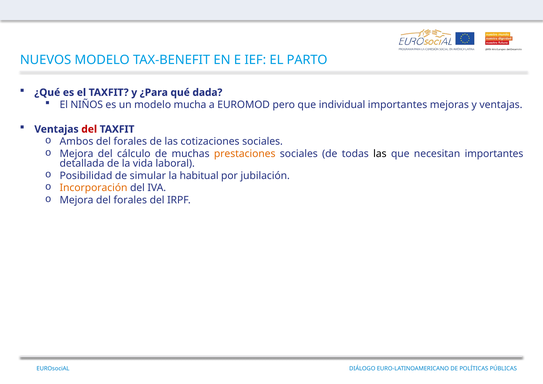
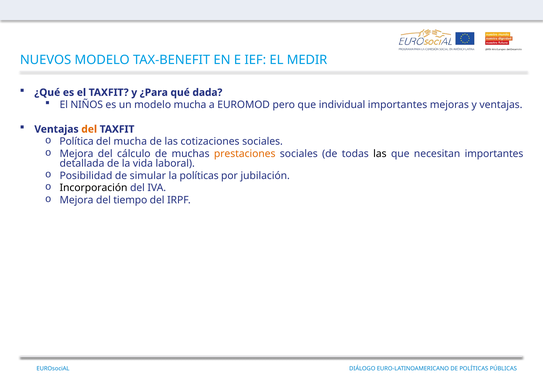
PARTO: PARTO -> MEDIR
del at (89, 129) colour: red -> orange
Ambos: Ambos -> Política
forales at (130, 142): forales -> mucha
la habitual: habitual -> políticas
Incorporación colour: orange -> black
Mejora del forales: forales -> tiempo
